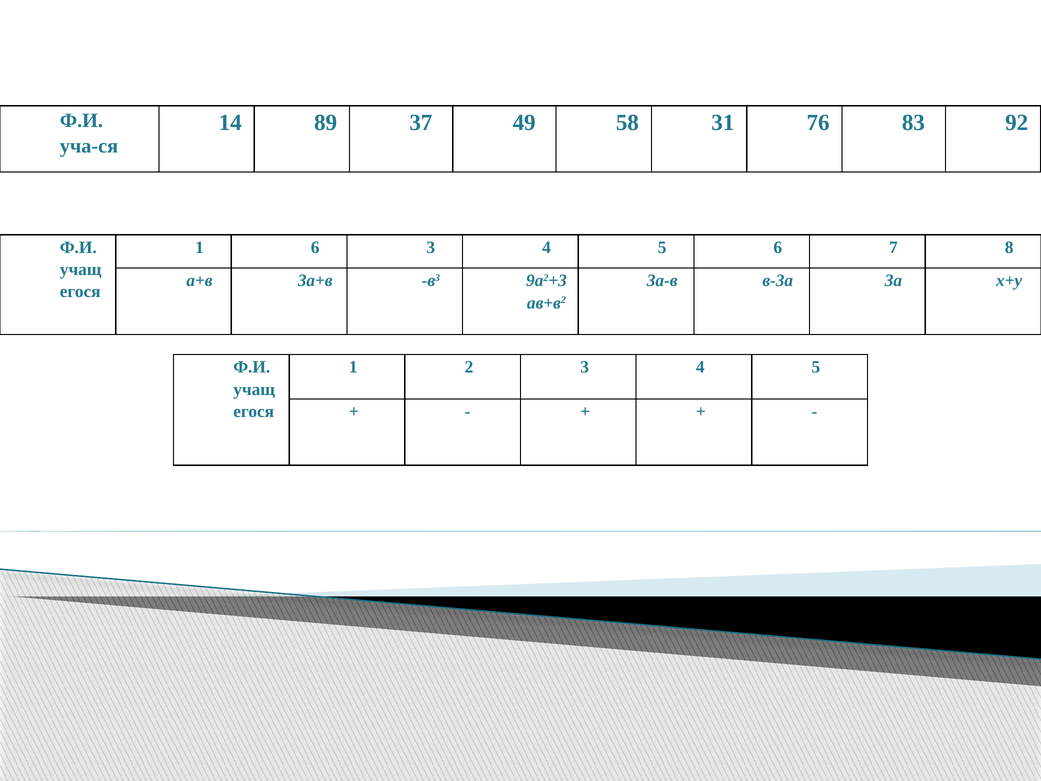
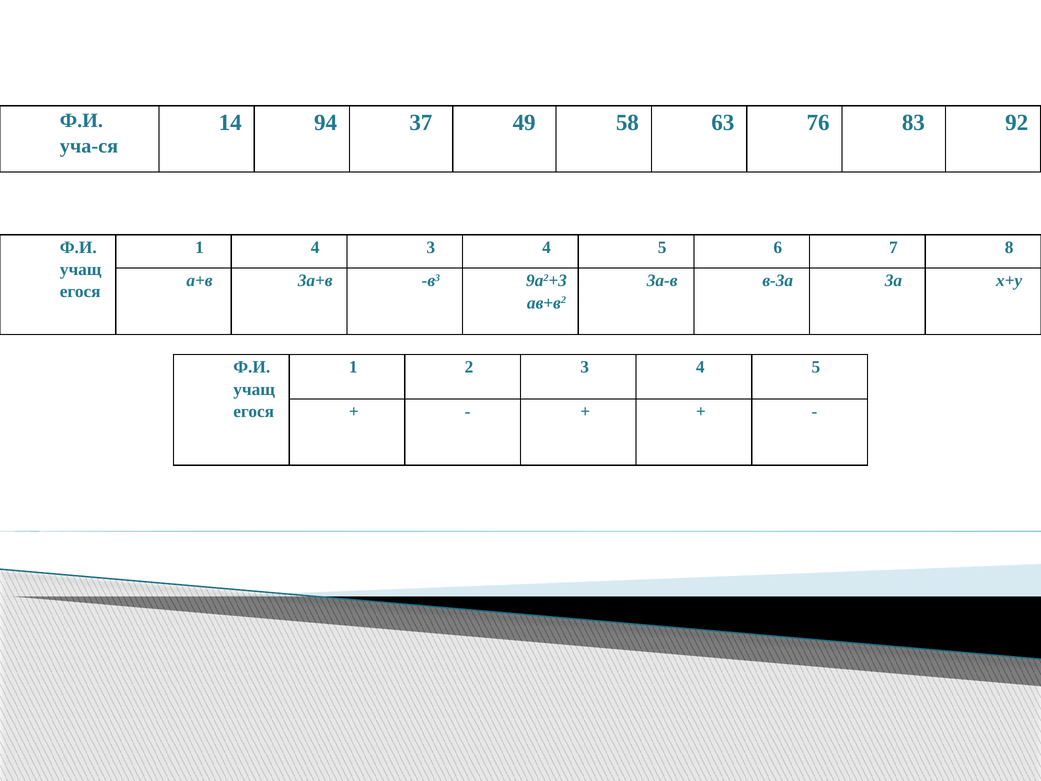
89: 89 -> 94
31: 31 -> 63
1 6: 6 -> 4
